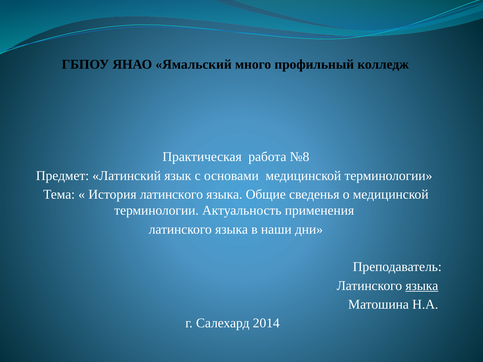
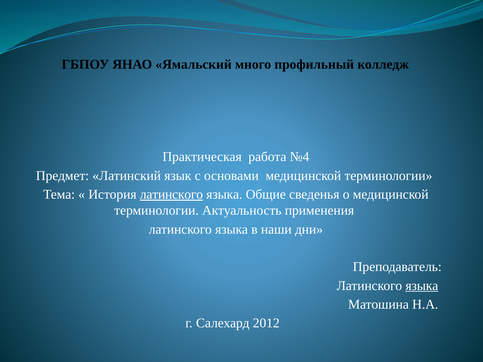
№8: №8 -> №4
латинского at (171, 195) underline: none -> present
2014: 2014 -> 2012
